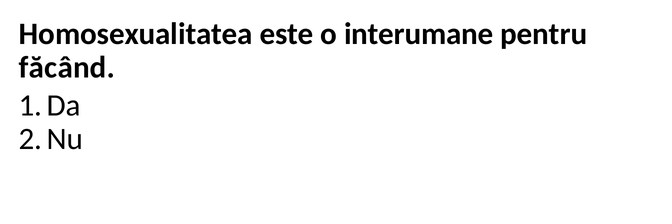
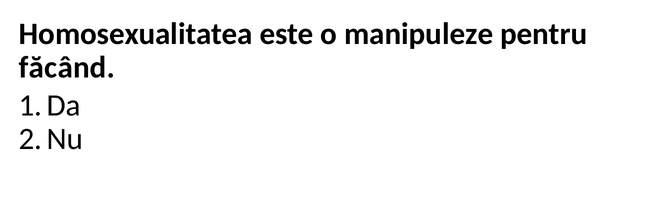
interumane: interumane -> manipuleze
